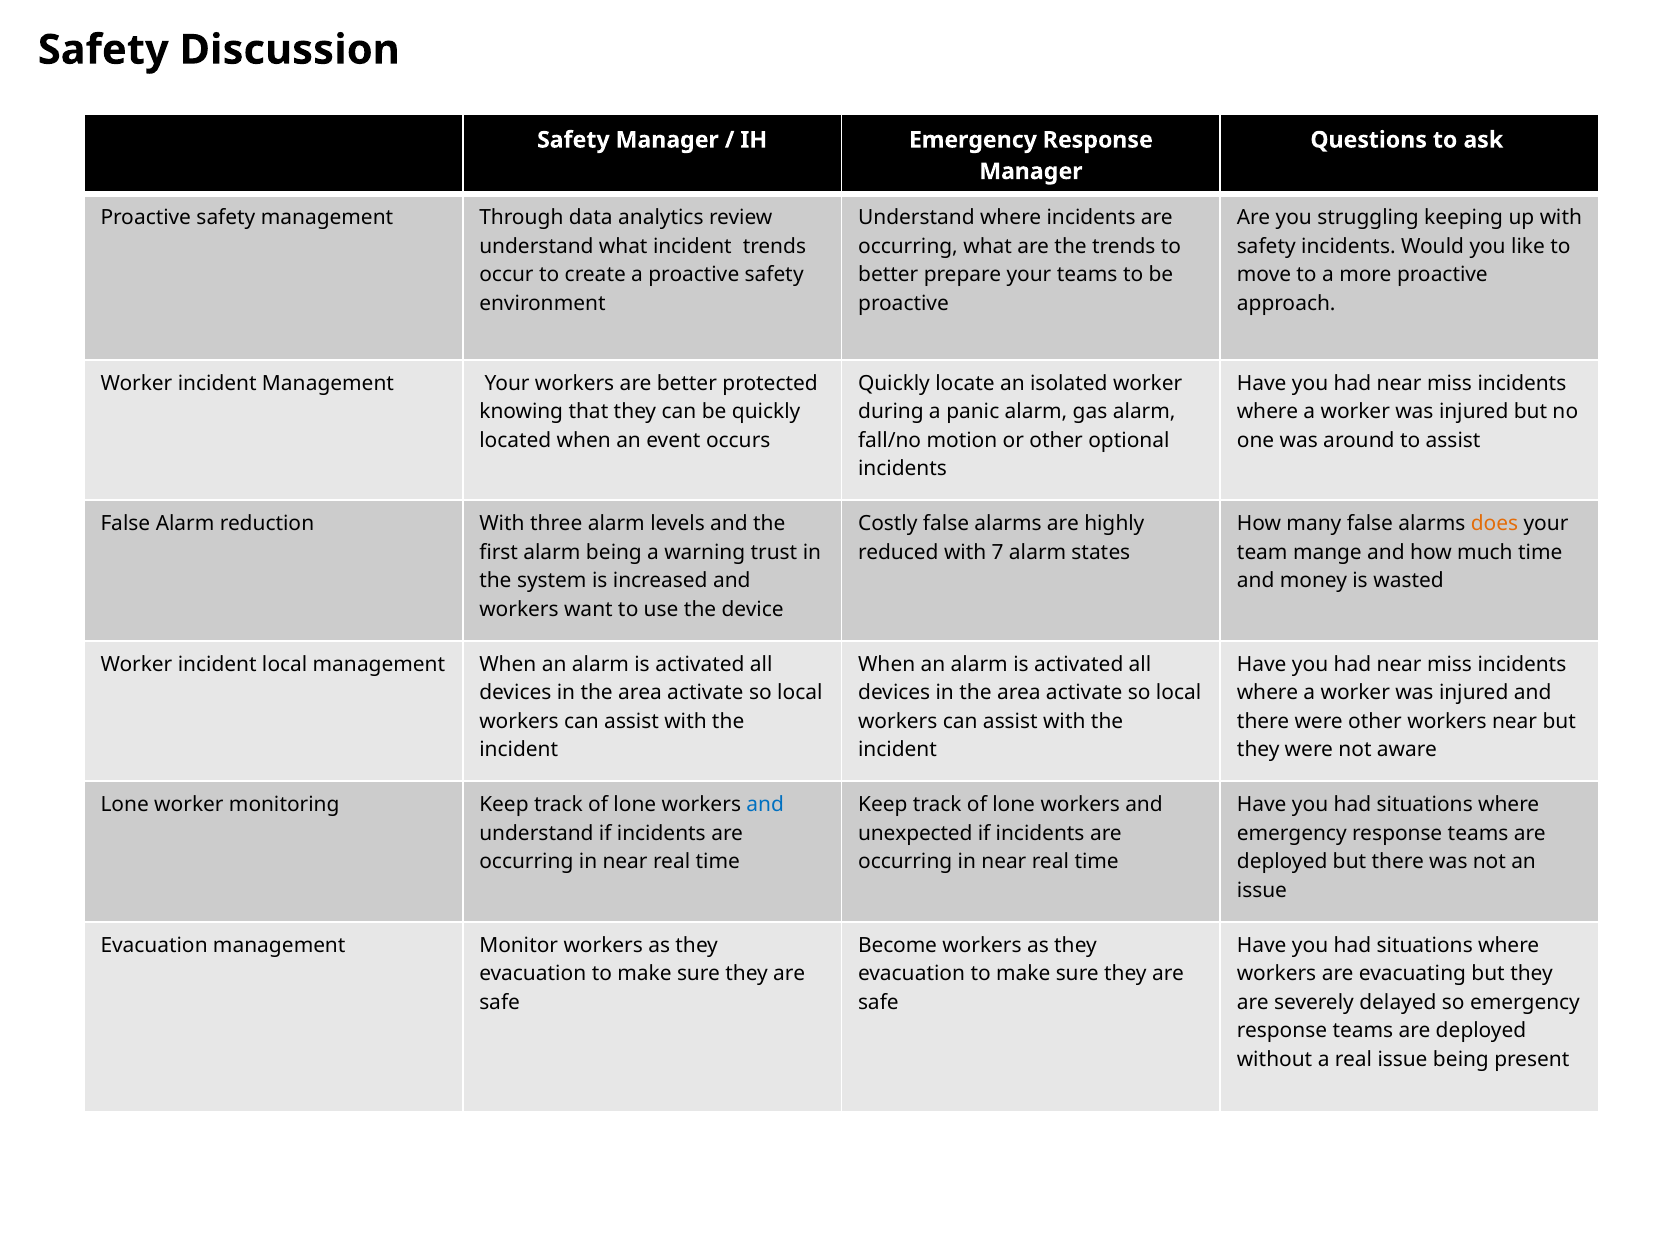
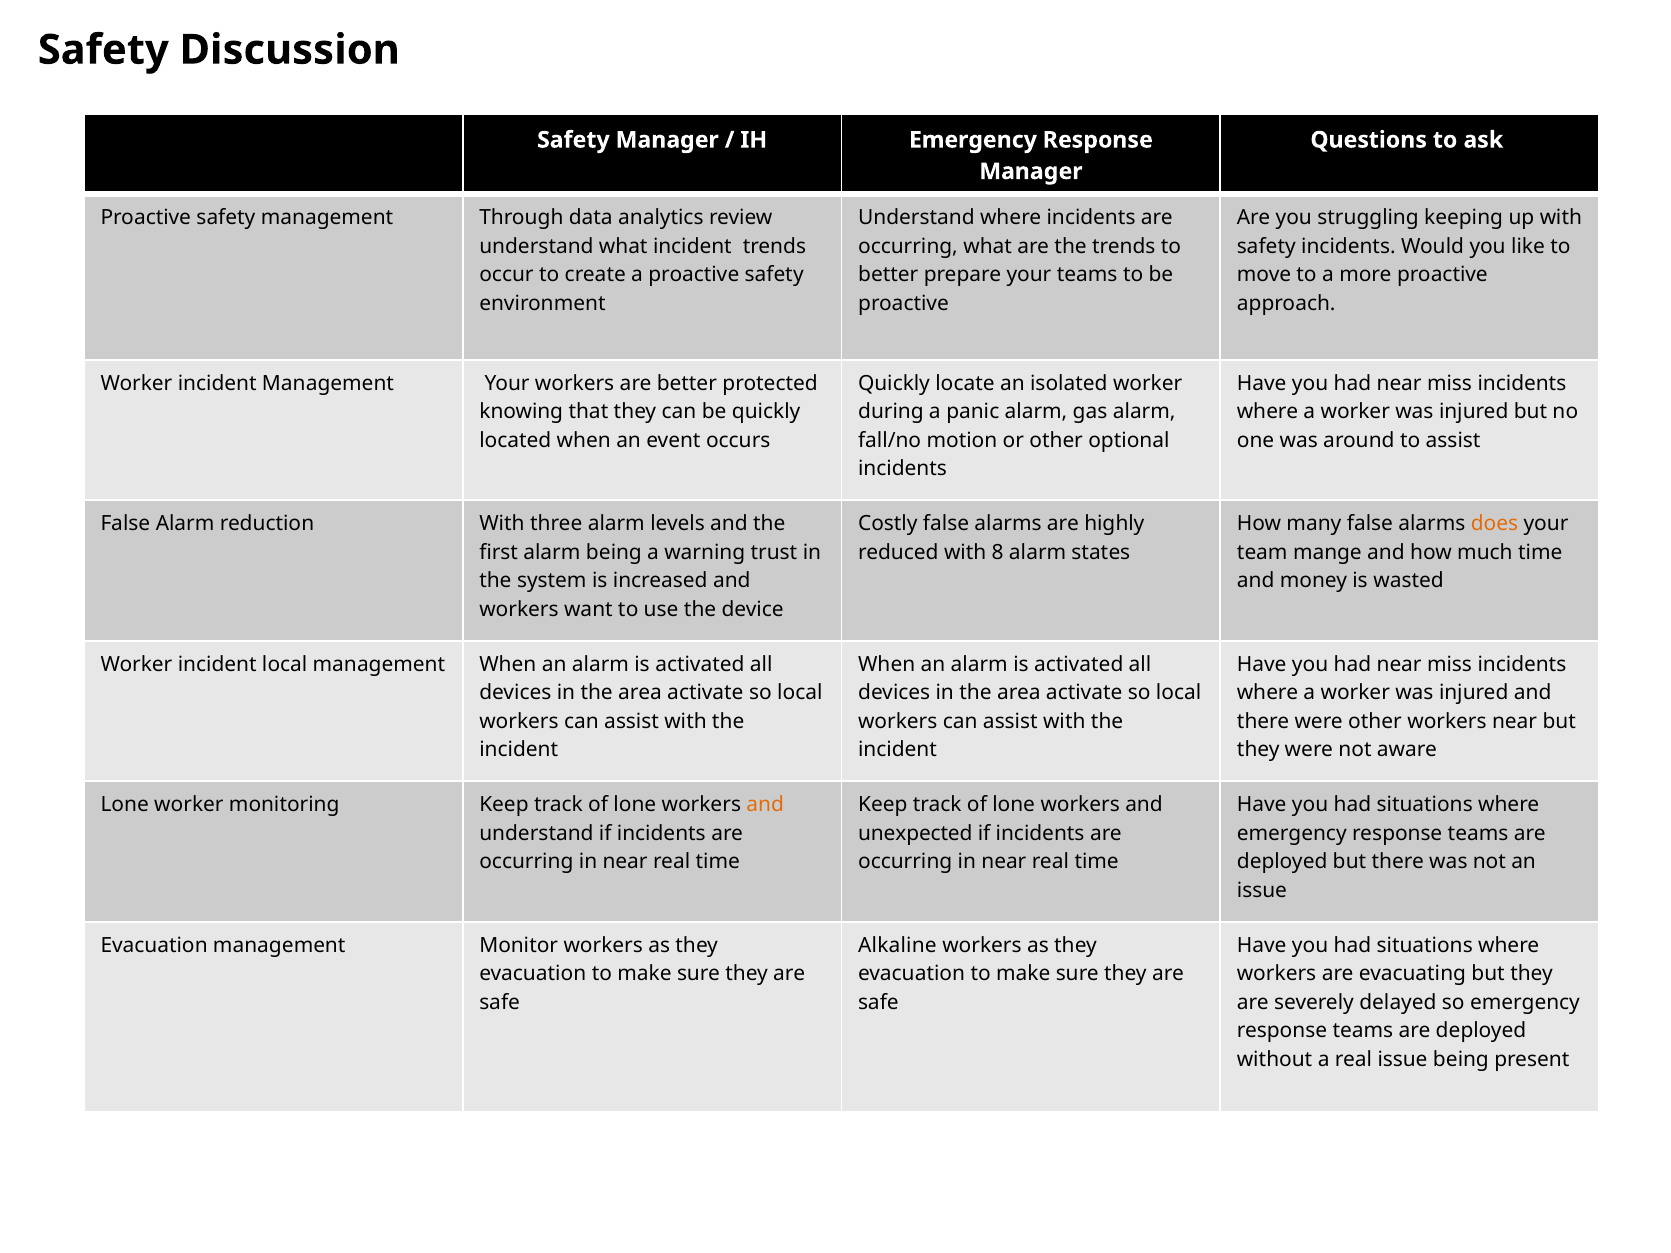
7: 7 -> 8
and at (765, 805) colour: blue -> orange
Become: Become -> Alkaline
